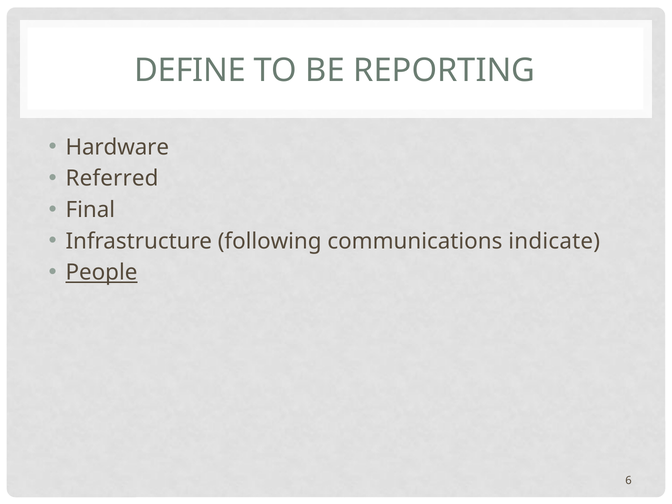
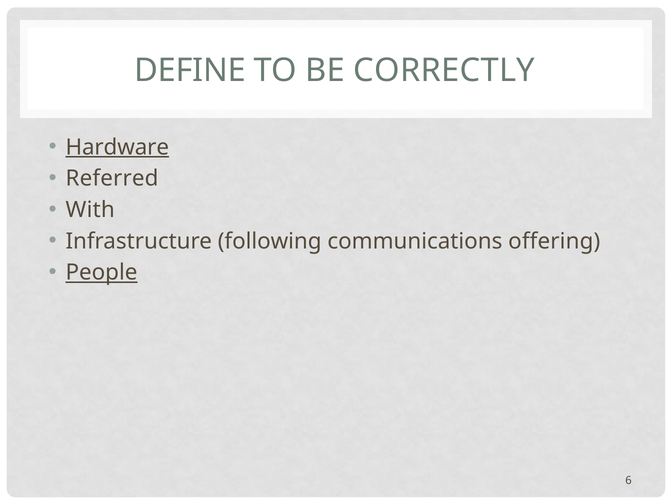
REPORTING: REPORTING -> CORRECTLY
Hardware underline: none -> present
Final: Final -> With
indicate: indicate -> offering
